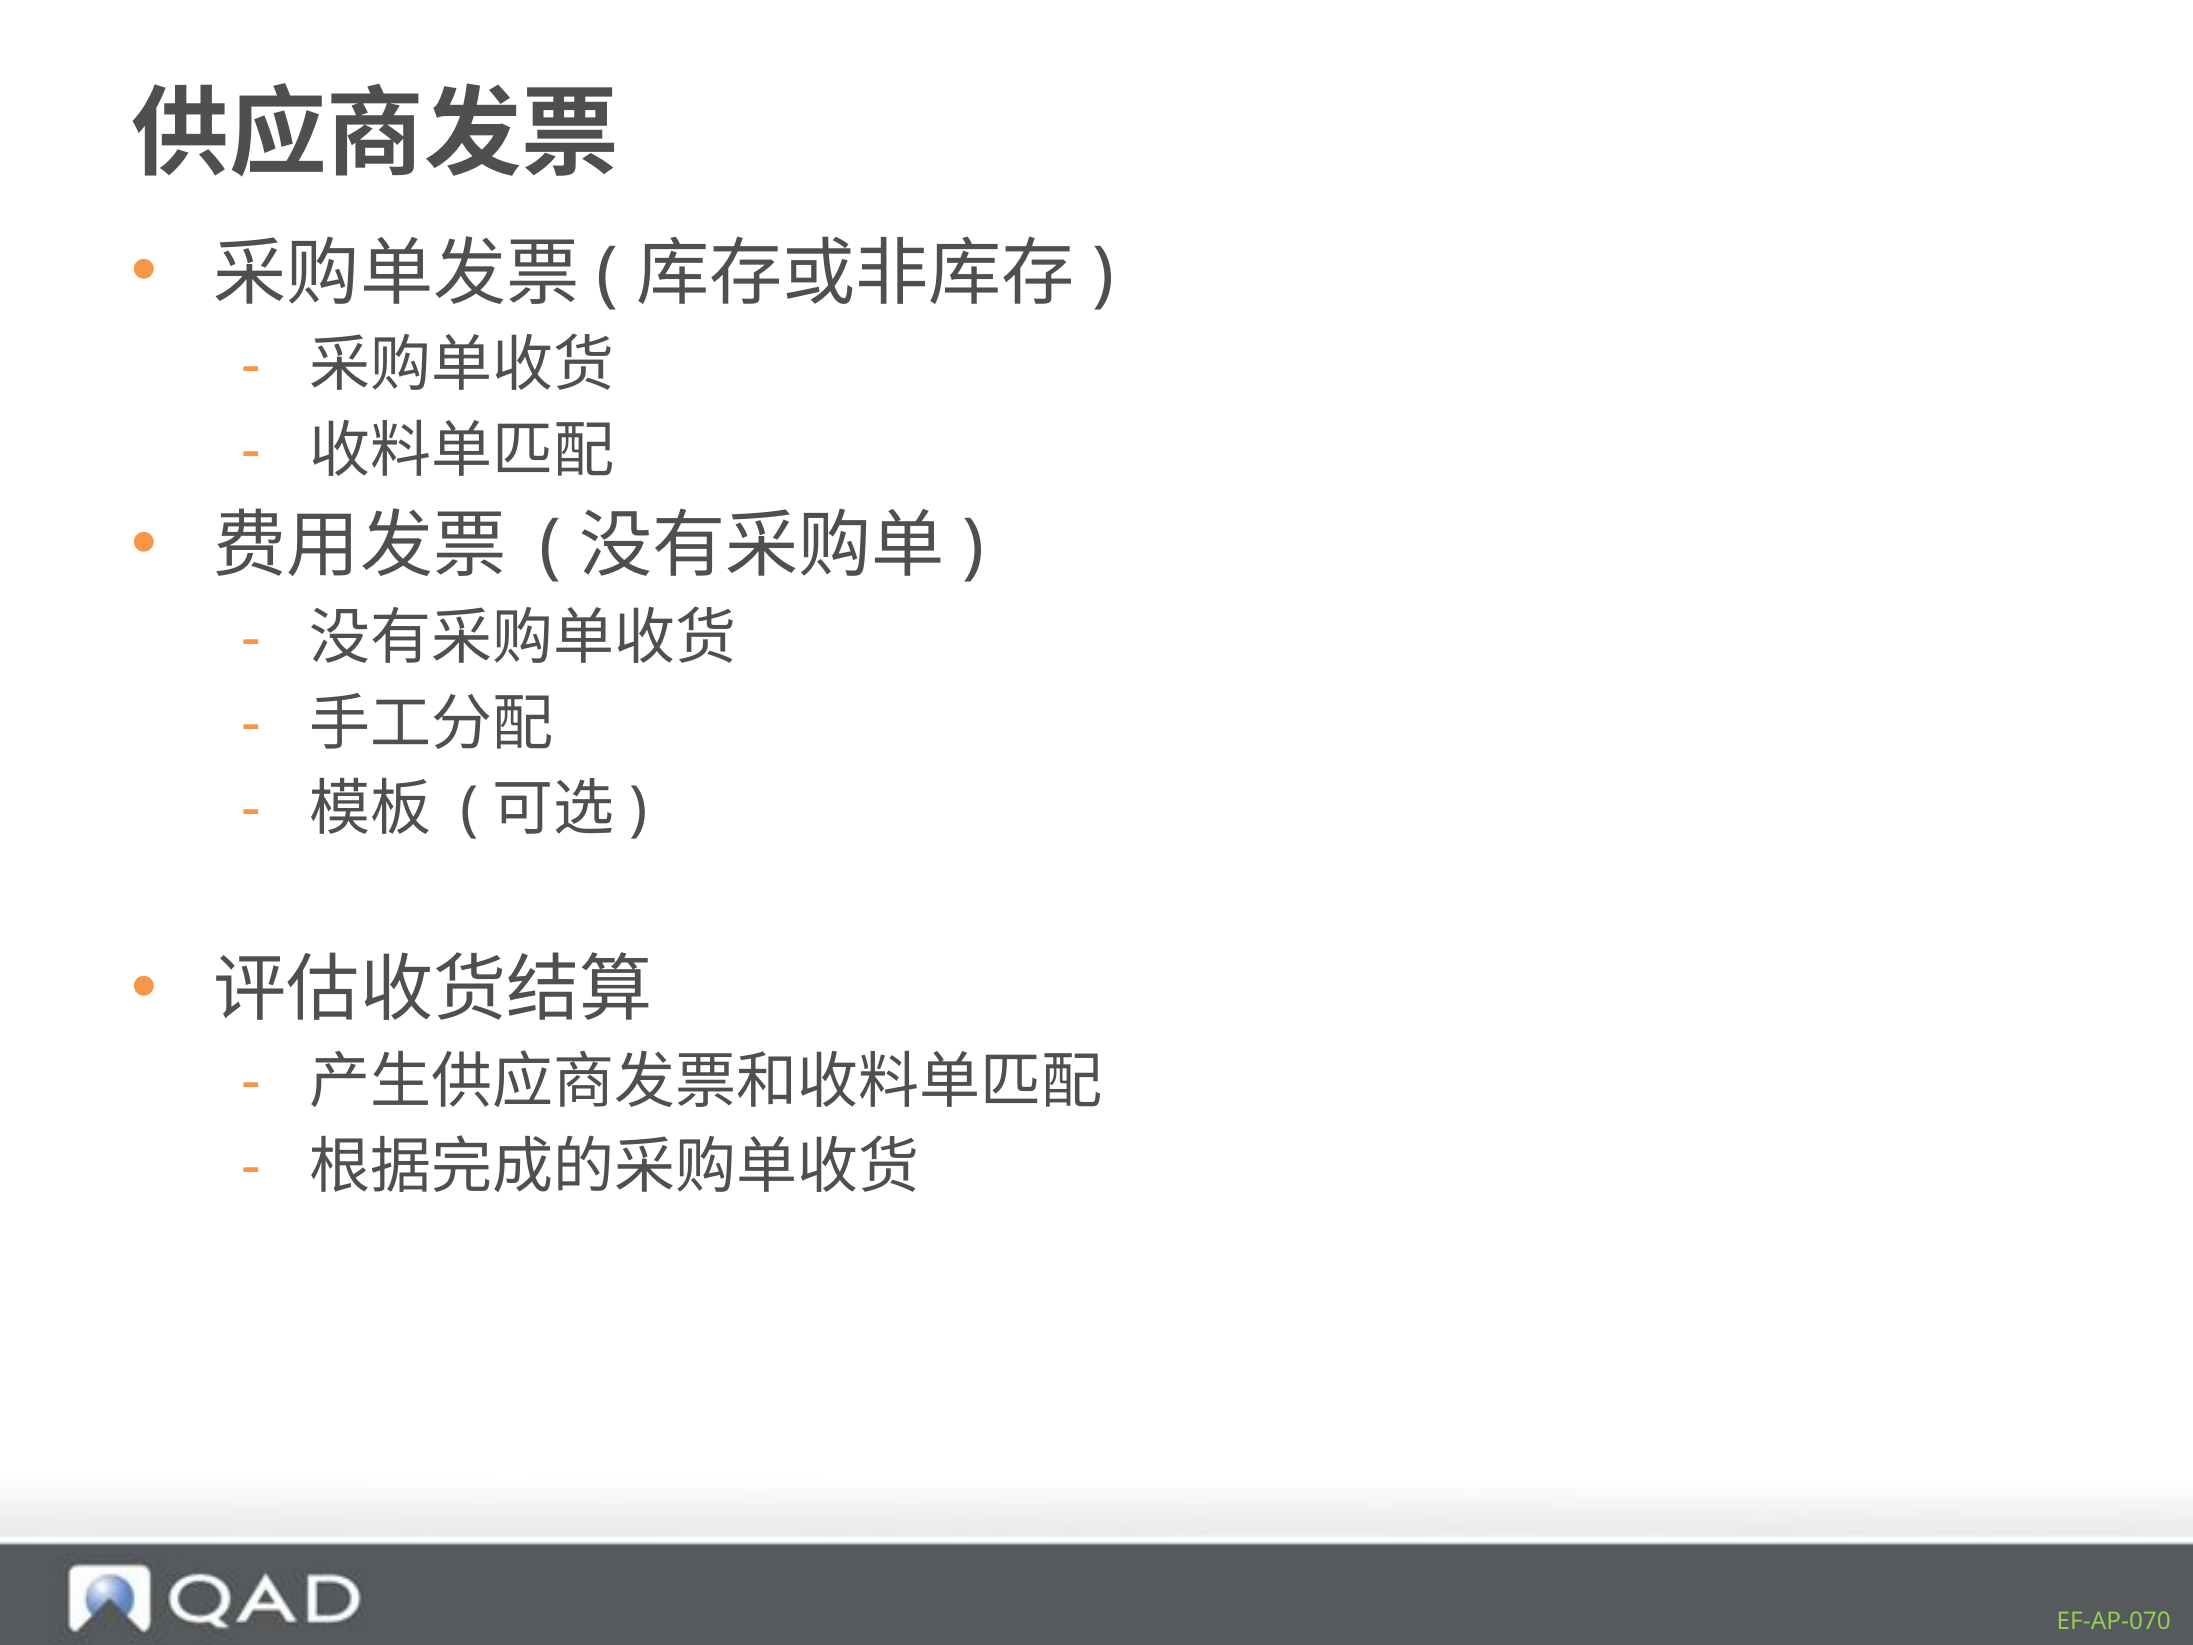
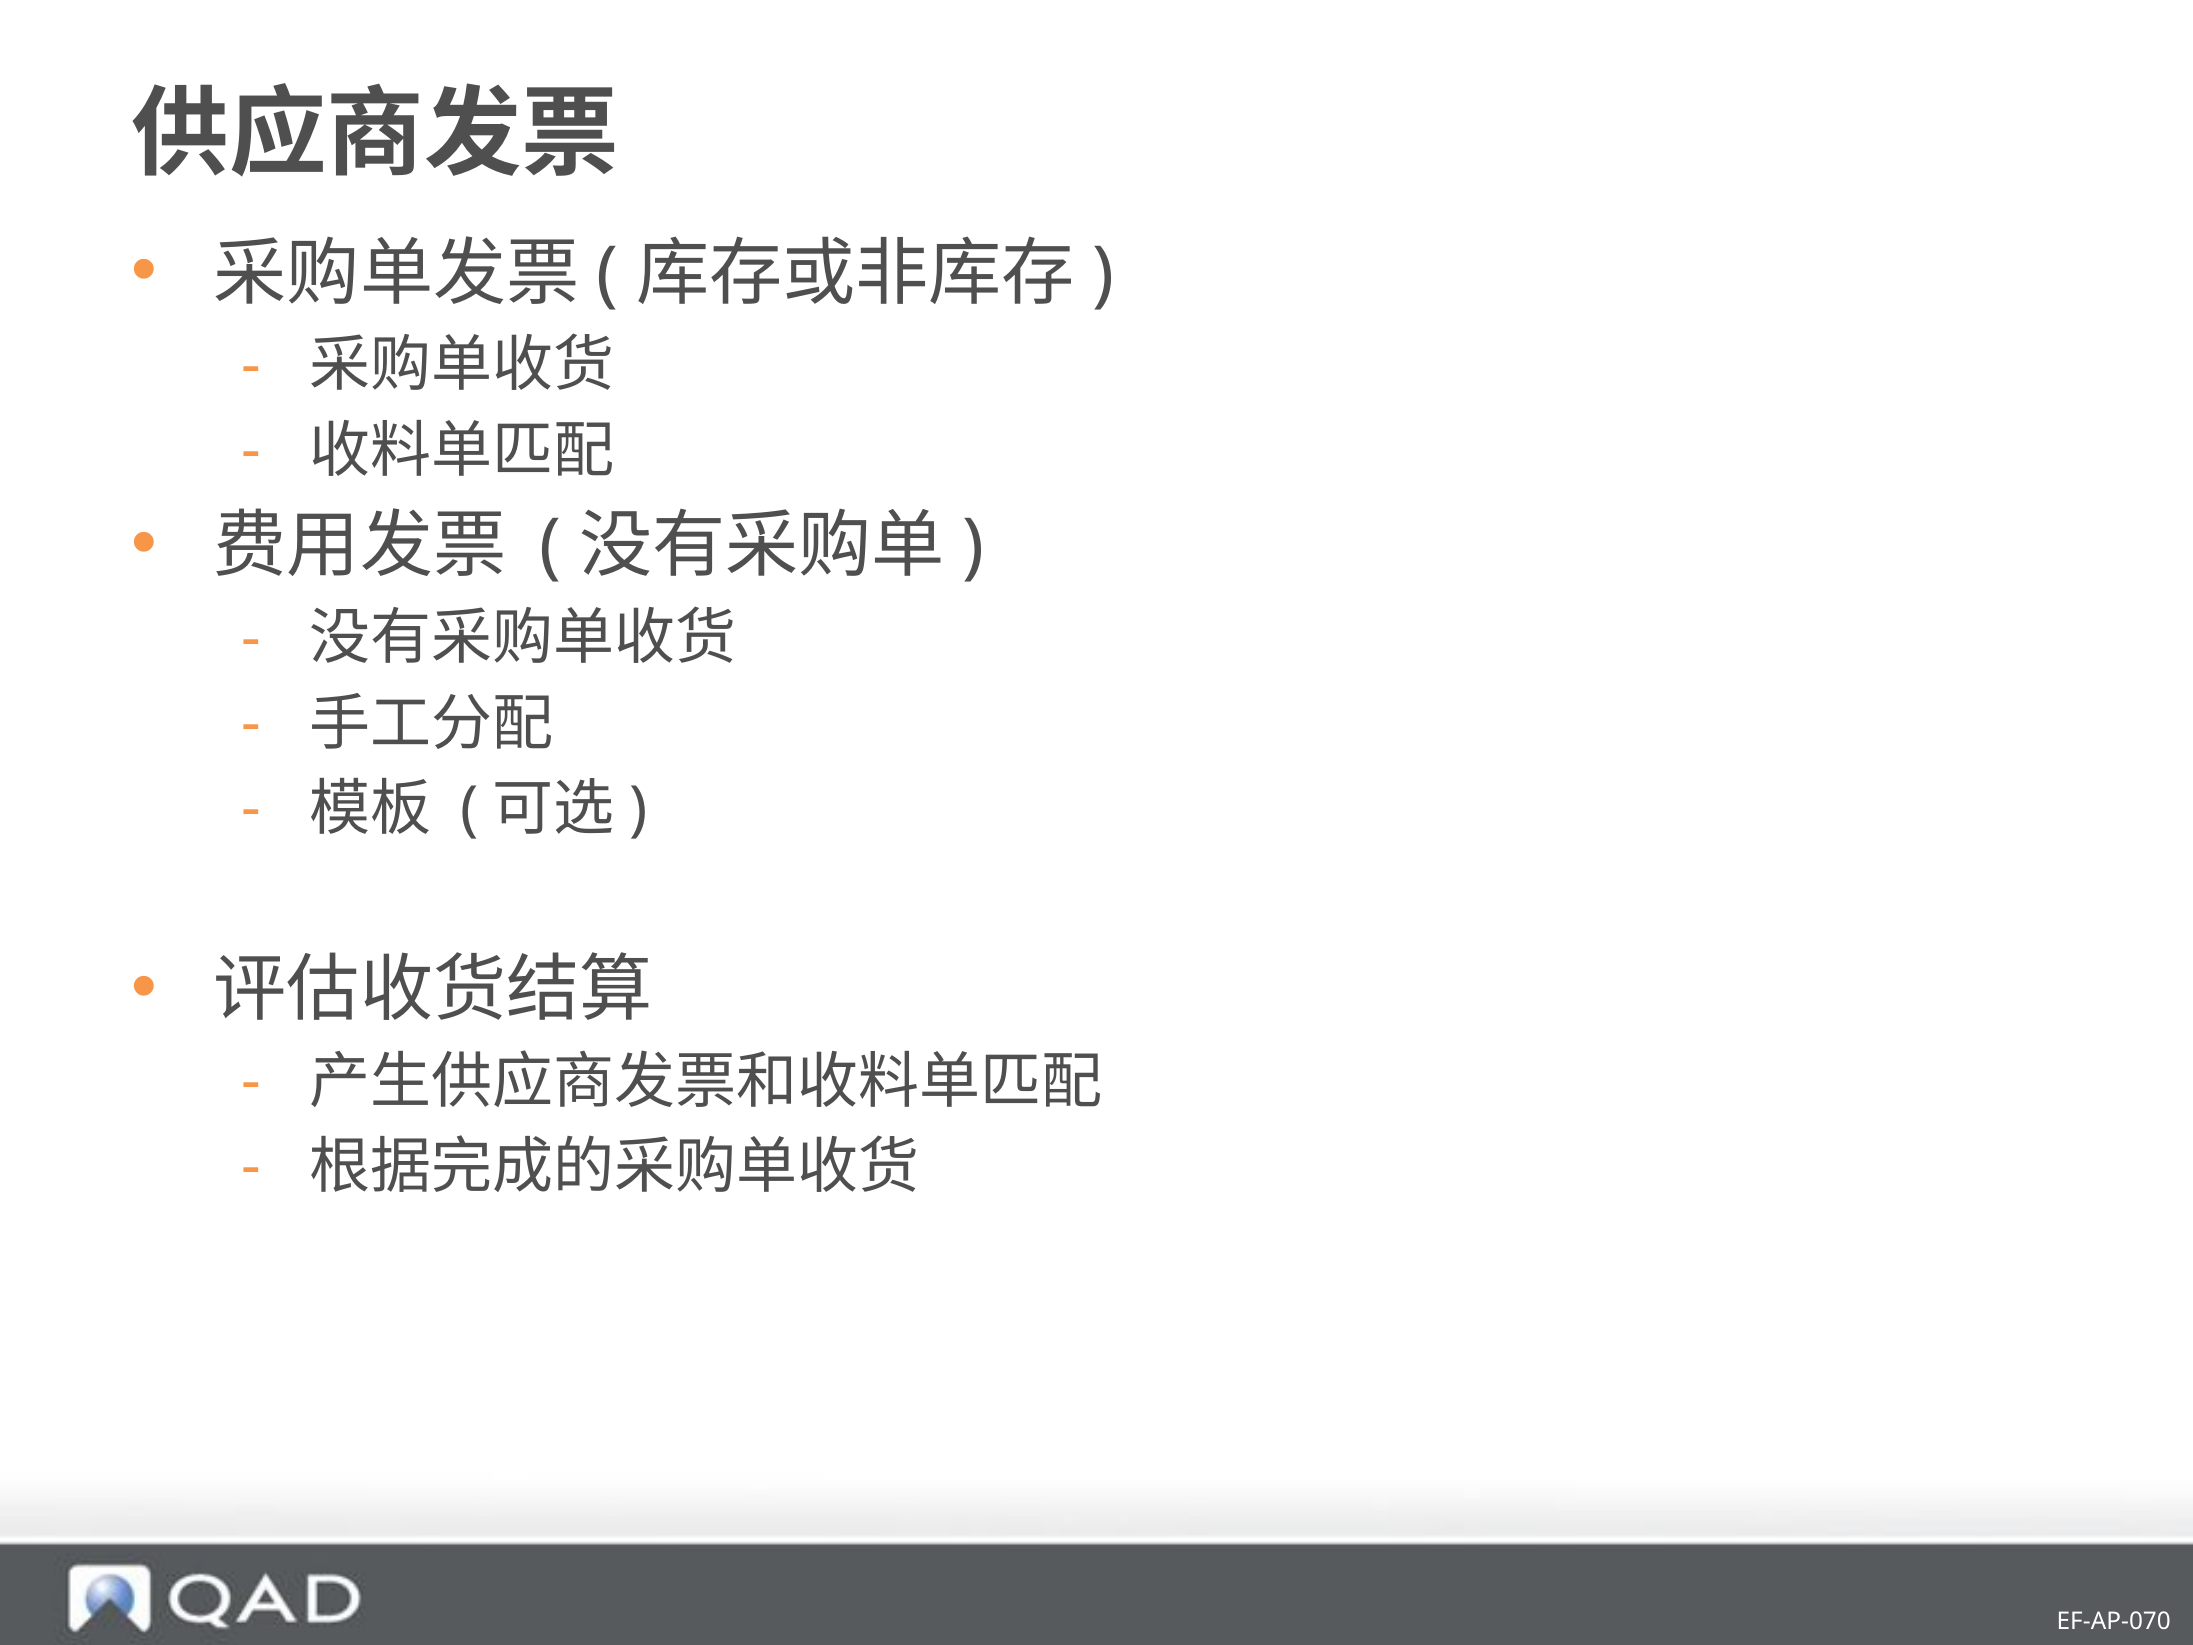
EF-AP-070 colour: light green -> white
